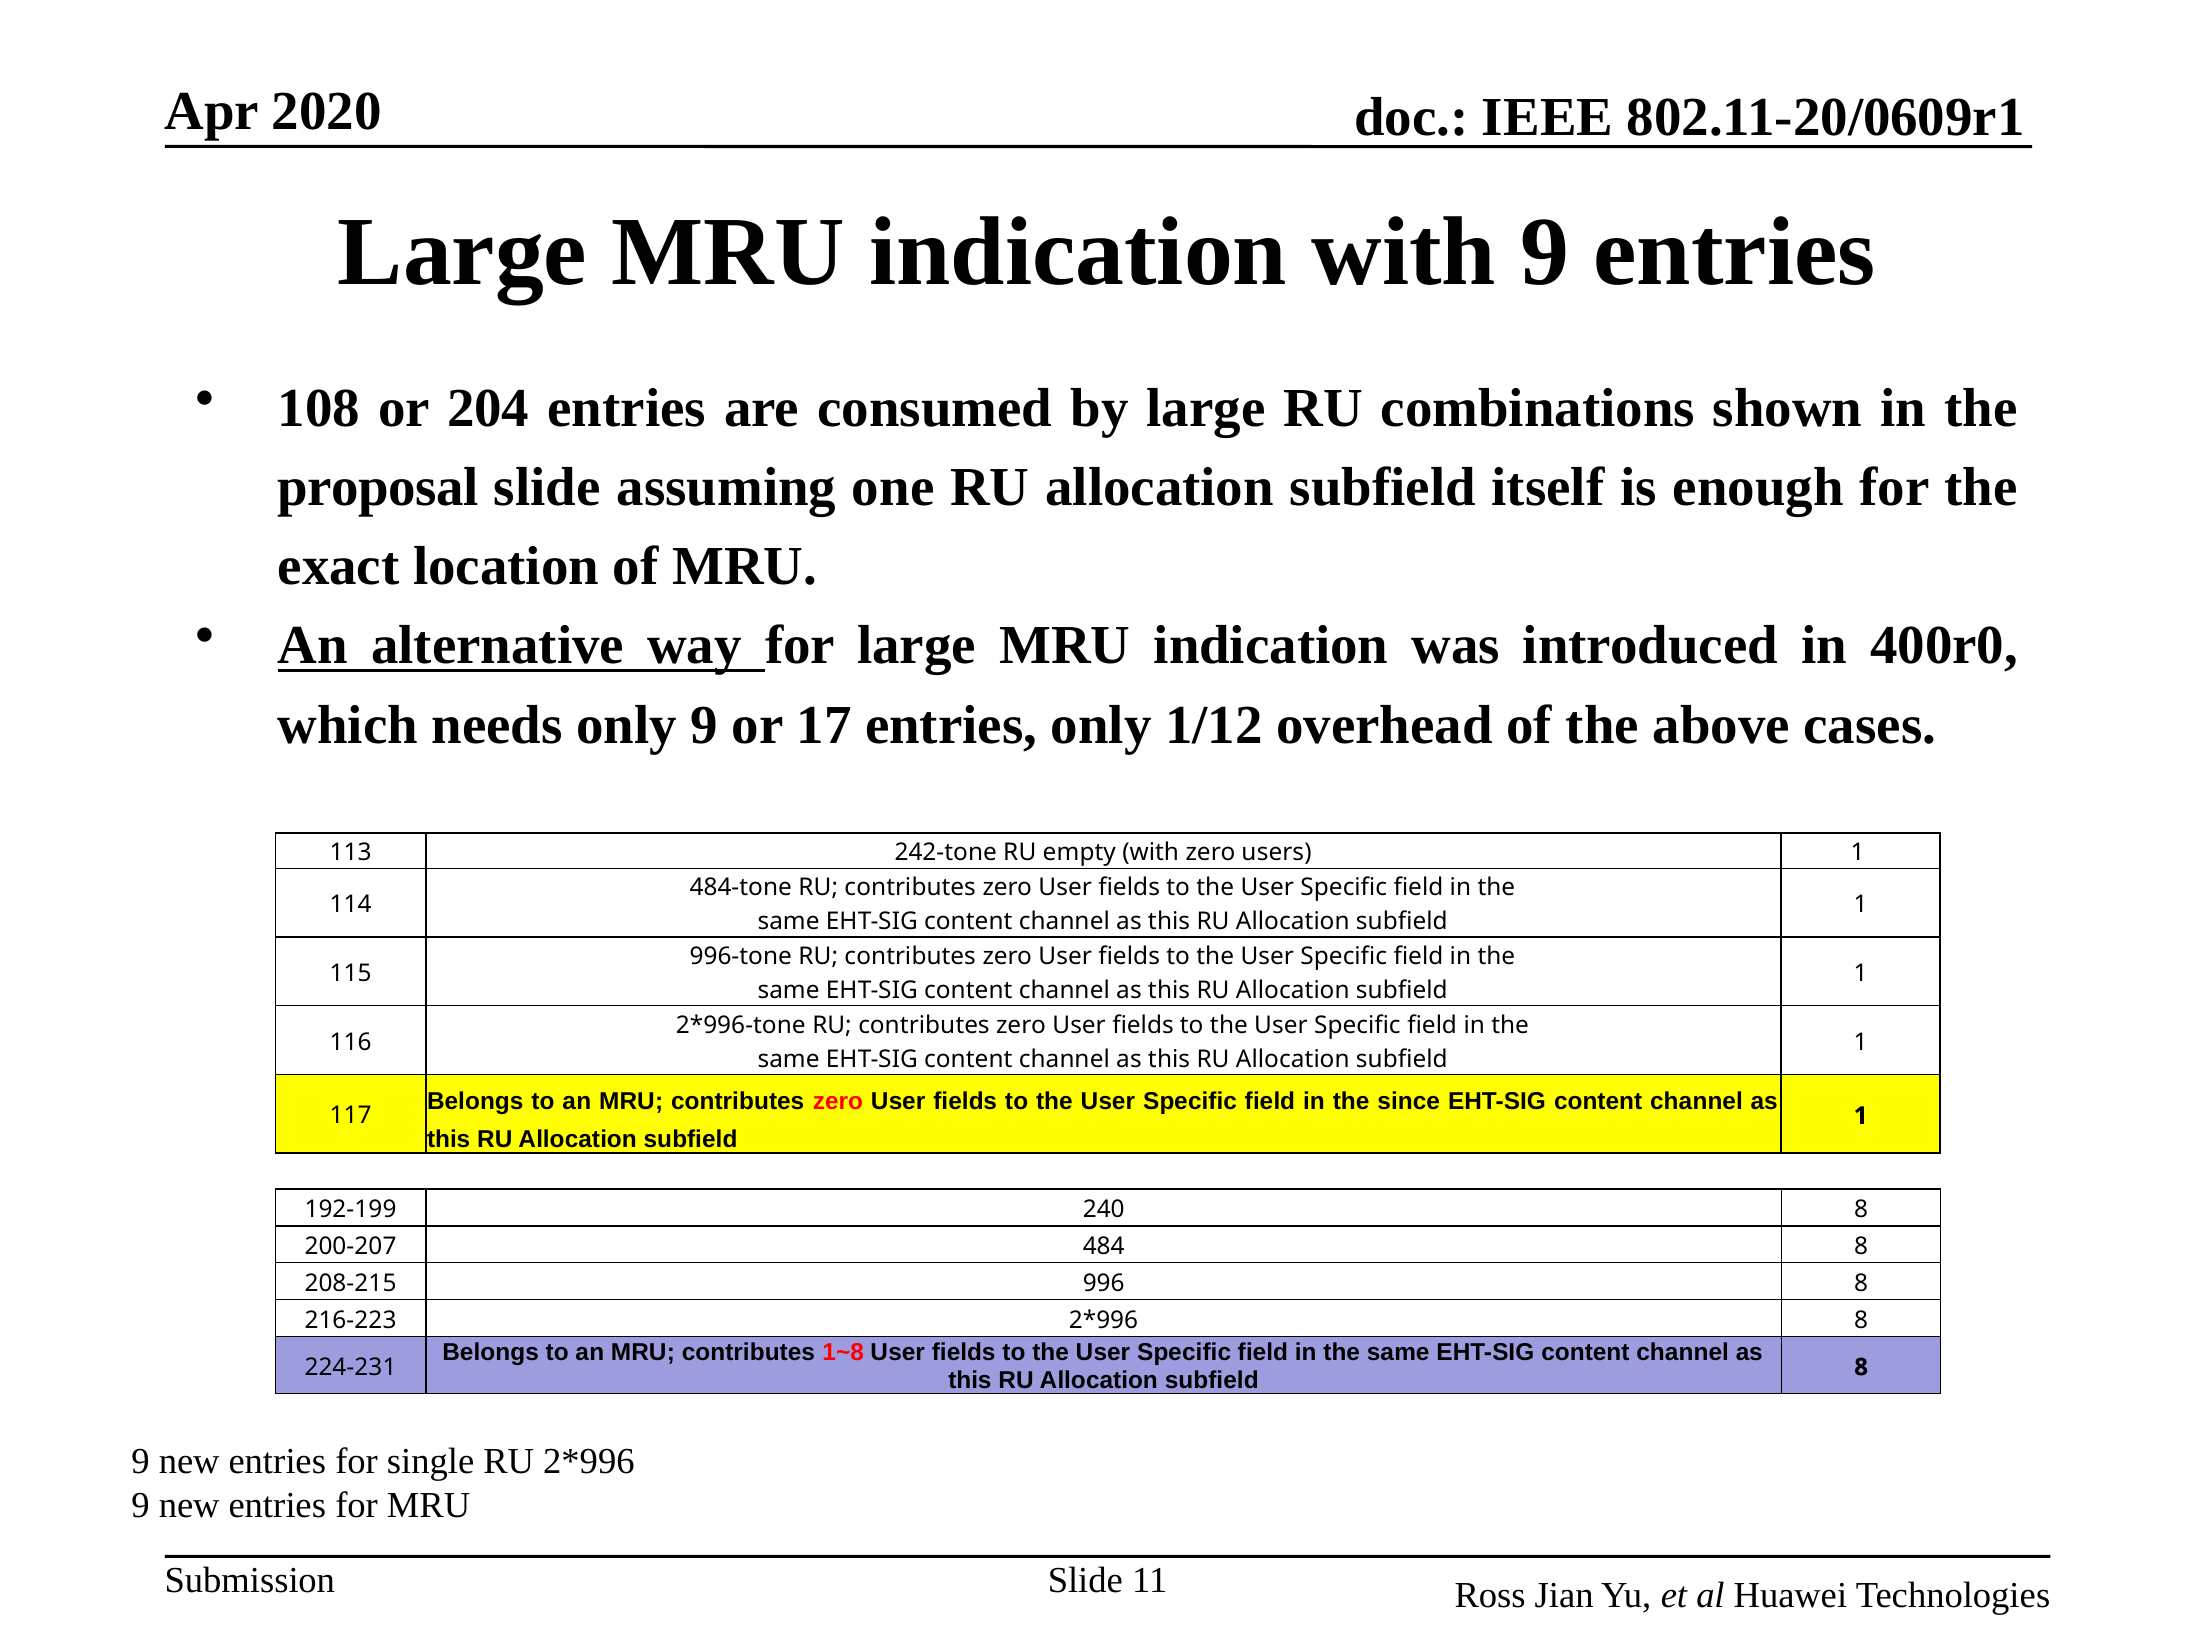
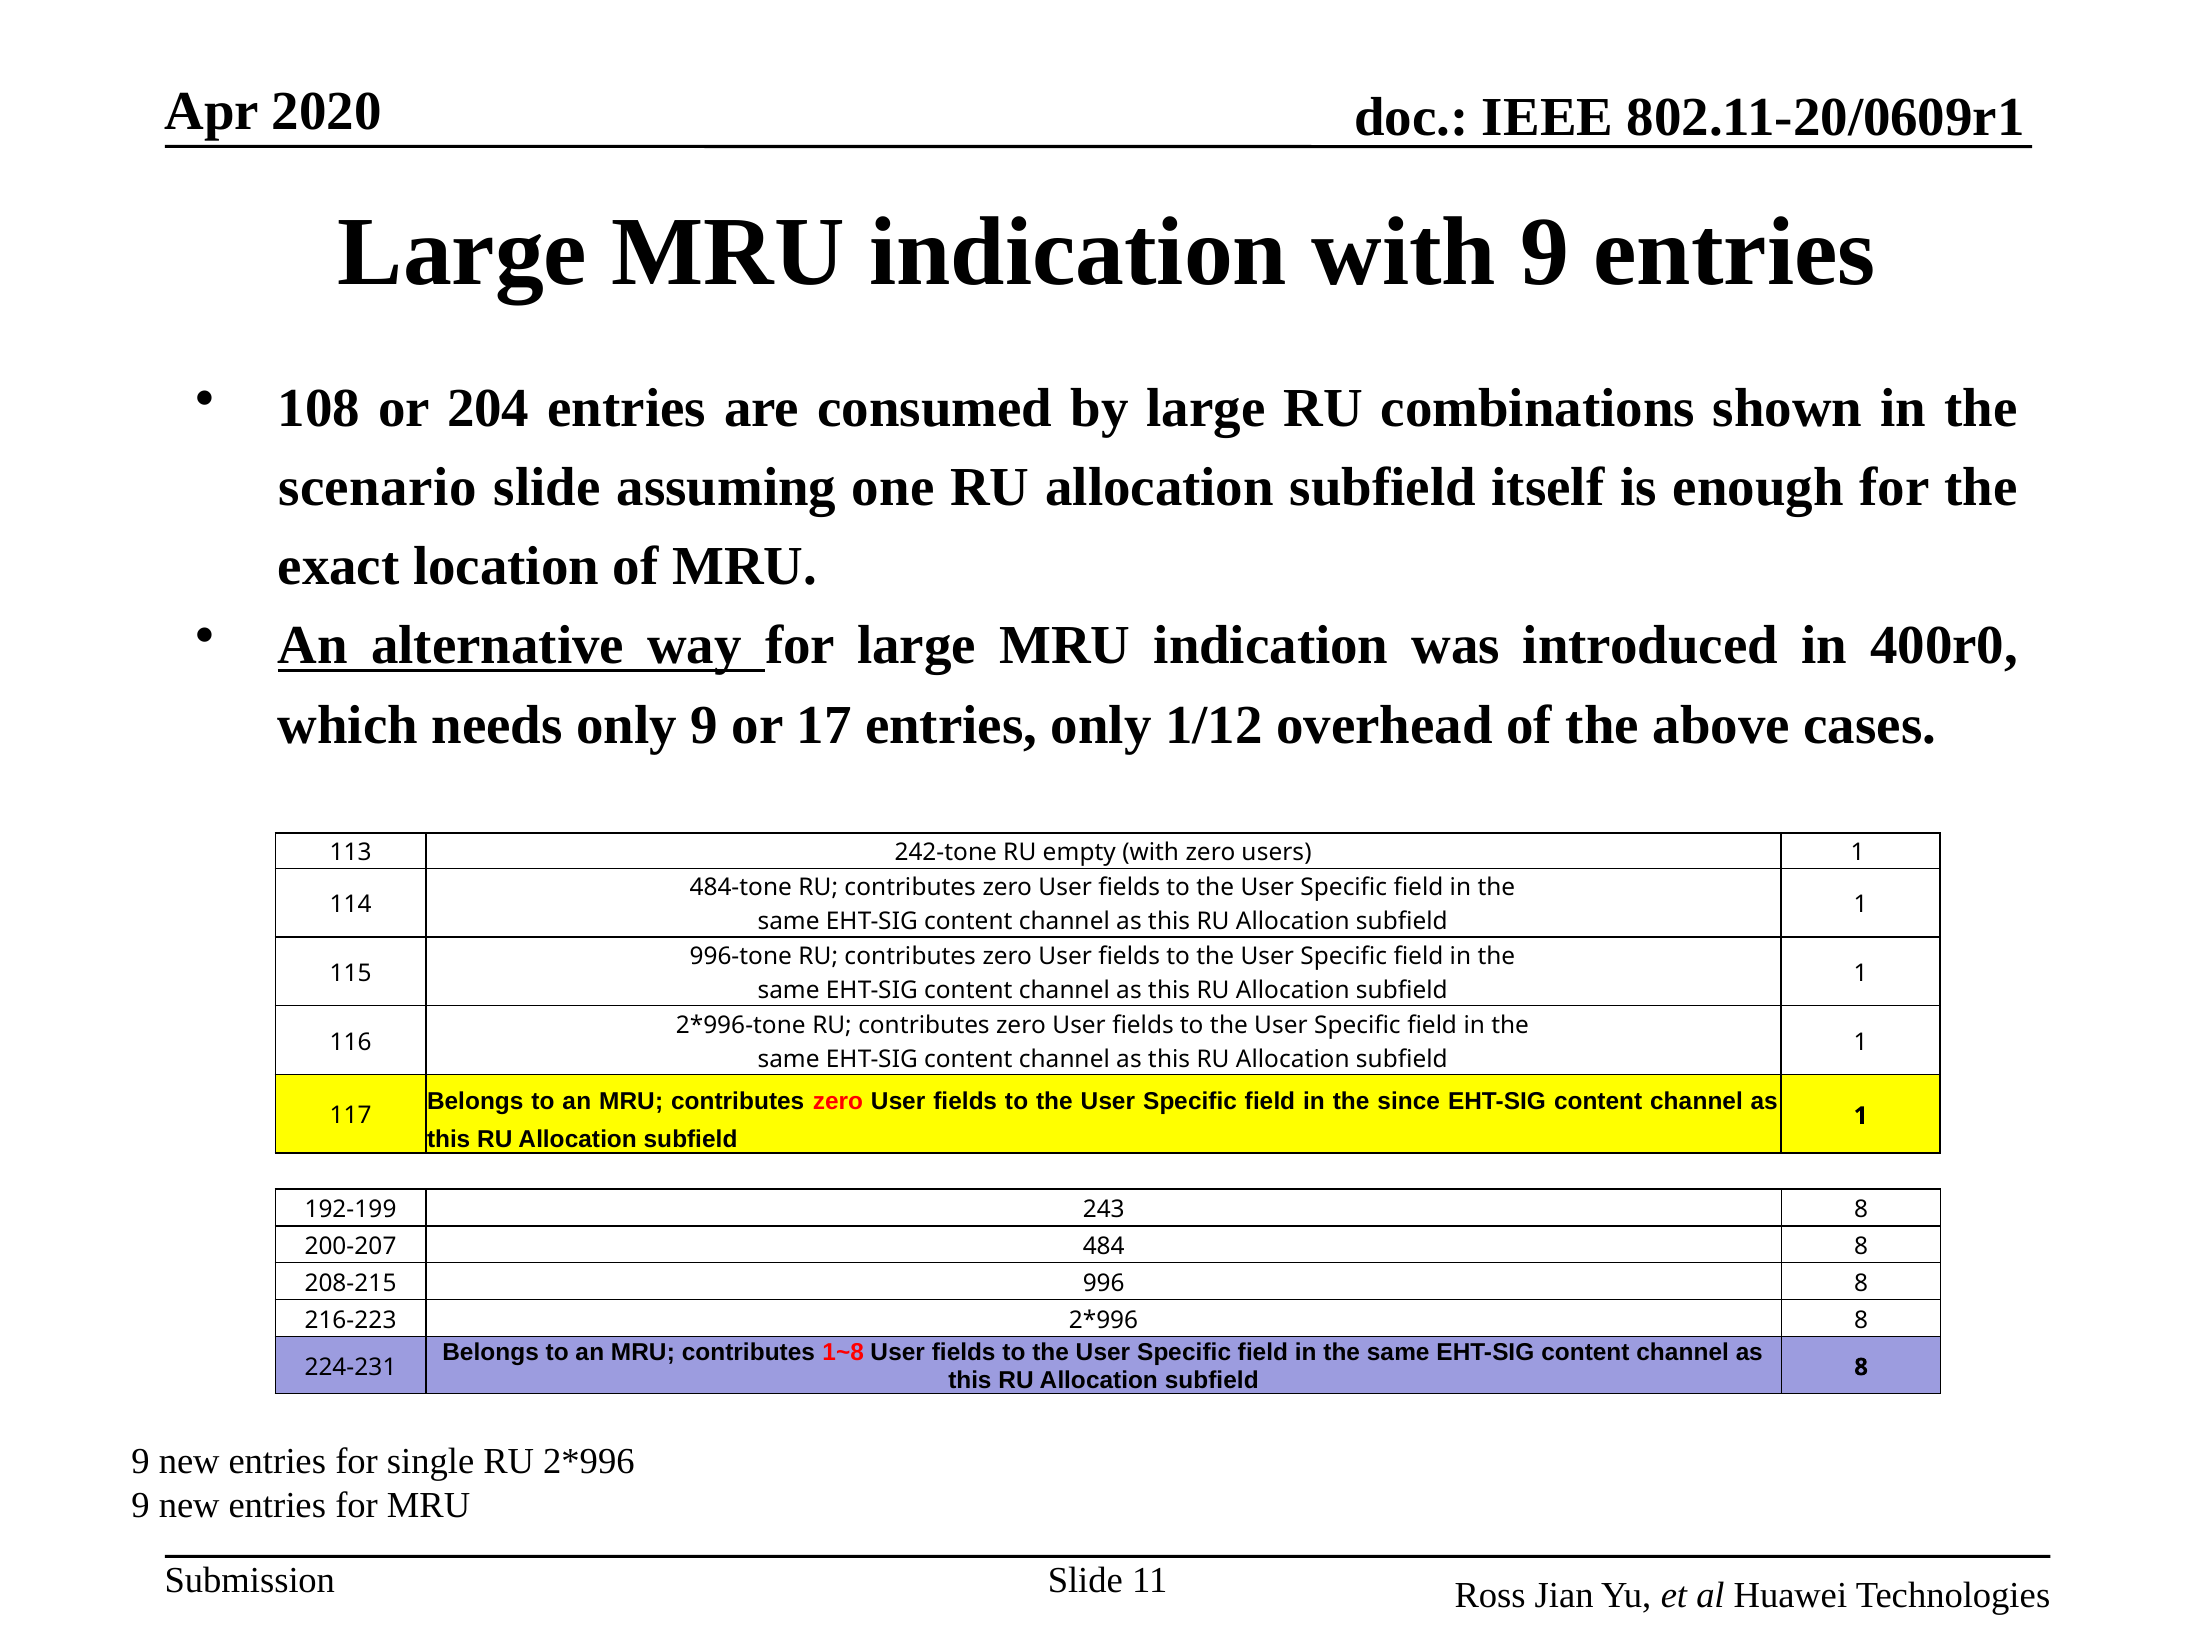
proposal: proposal -> scenario
240: 240 -> 243
